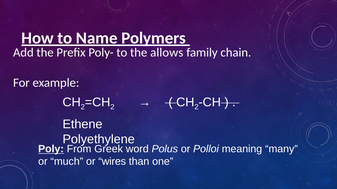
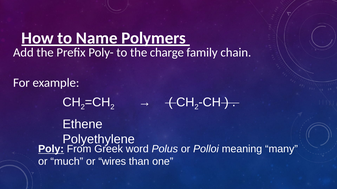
allows: allows -> charge
